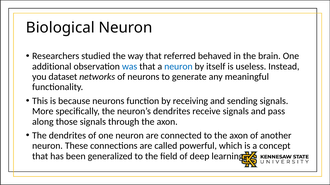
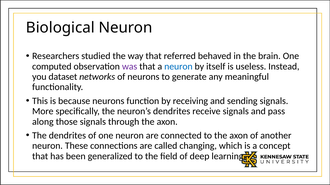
additional: additional -> computed
was colour: blue -> purple
powerful: powerful -> changing
